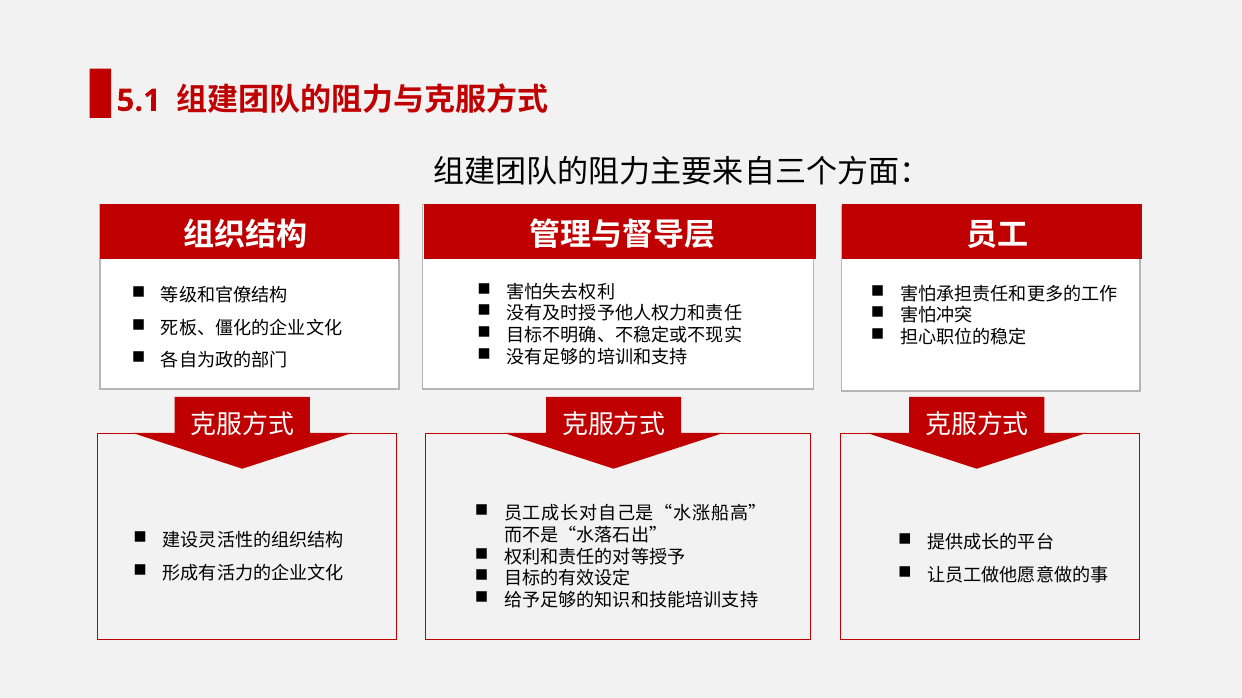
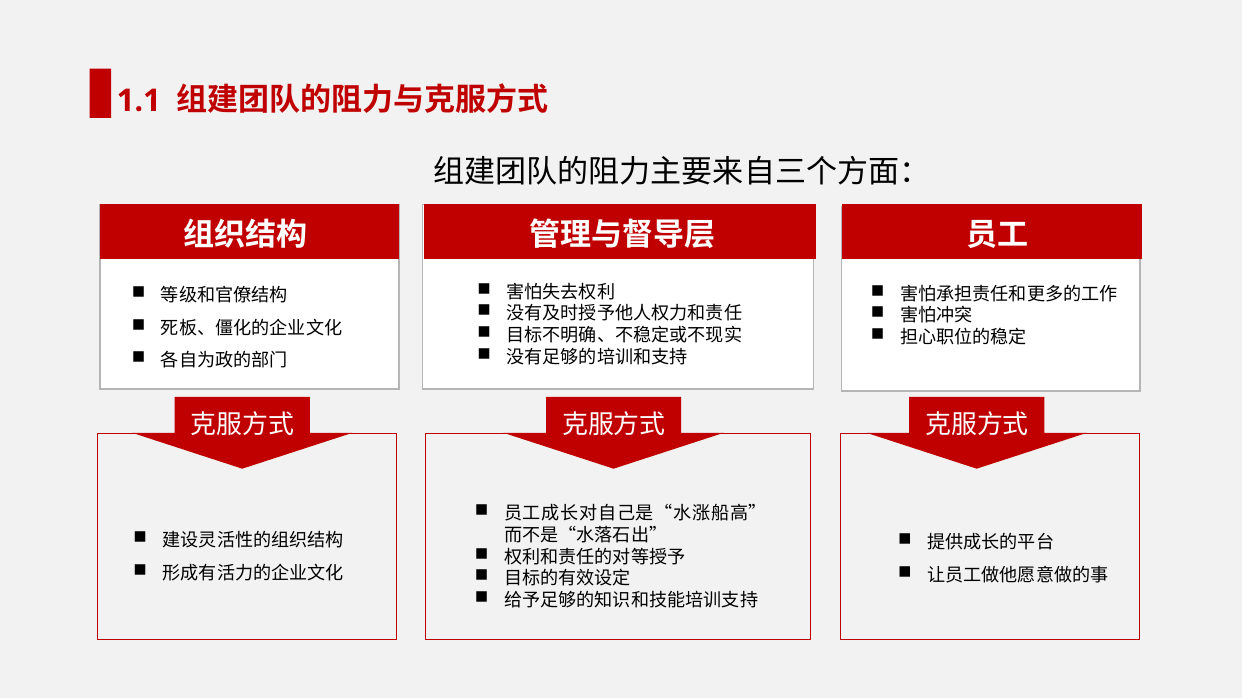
5.1: 5.1 -> 1.1
